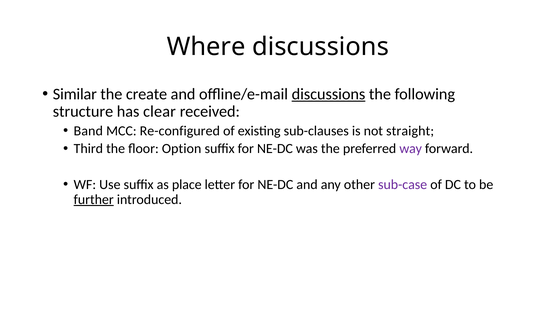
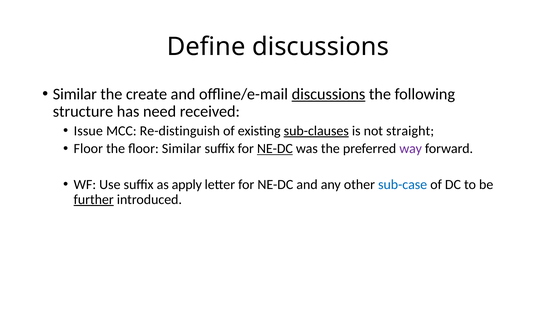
Where: Where -> Define
clear: clear -> need
Band: Band -> Issue
Re-configured: Re-configured -> Re-distinguish
sub-clauses underline: none -> present
Third at (88, 149): Third -> Floor
floor Option: Option -> Similar
NE-DC at (275, 149) underline: none -> present
place: place -> apply
sub-case colour: purple -> blue
